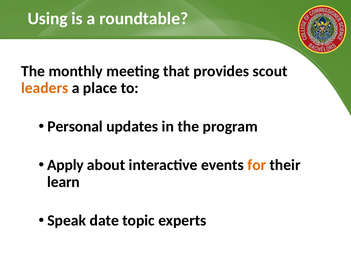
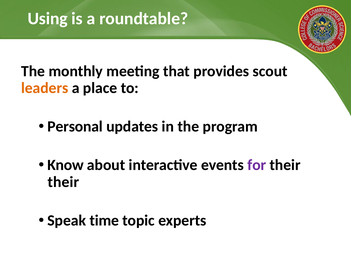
Apply: Apply -> Know
for colour: orange -> purple
learn at (64, 182): learn -> their
date: date -> time
